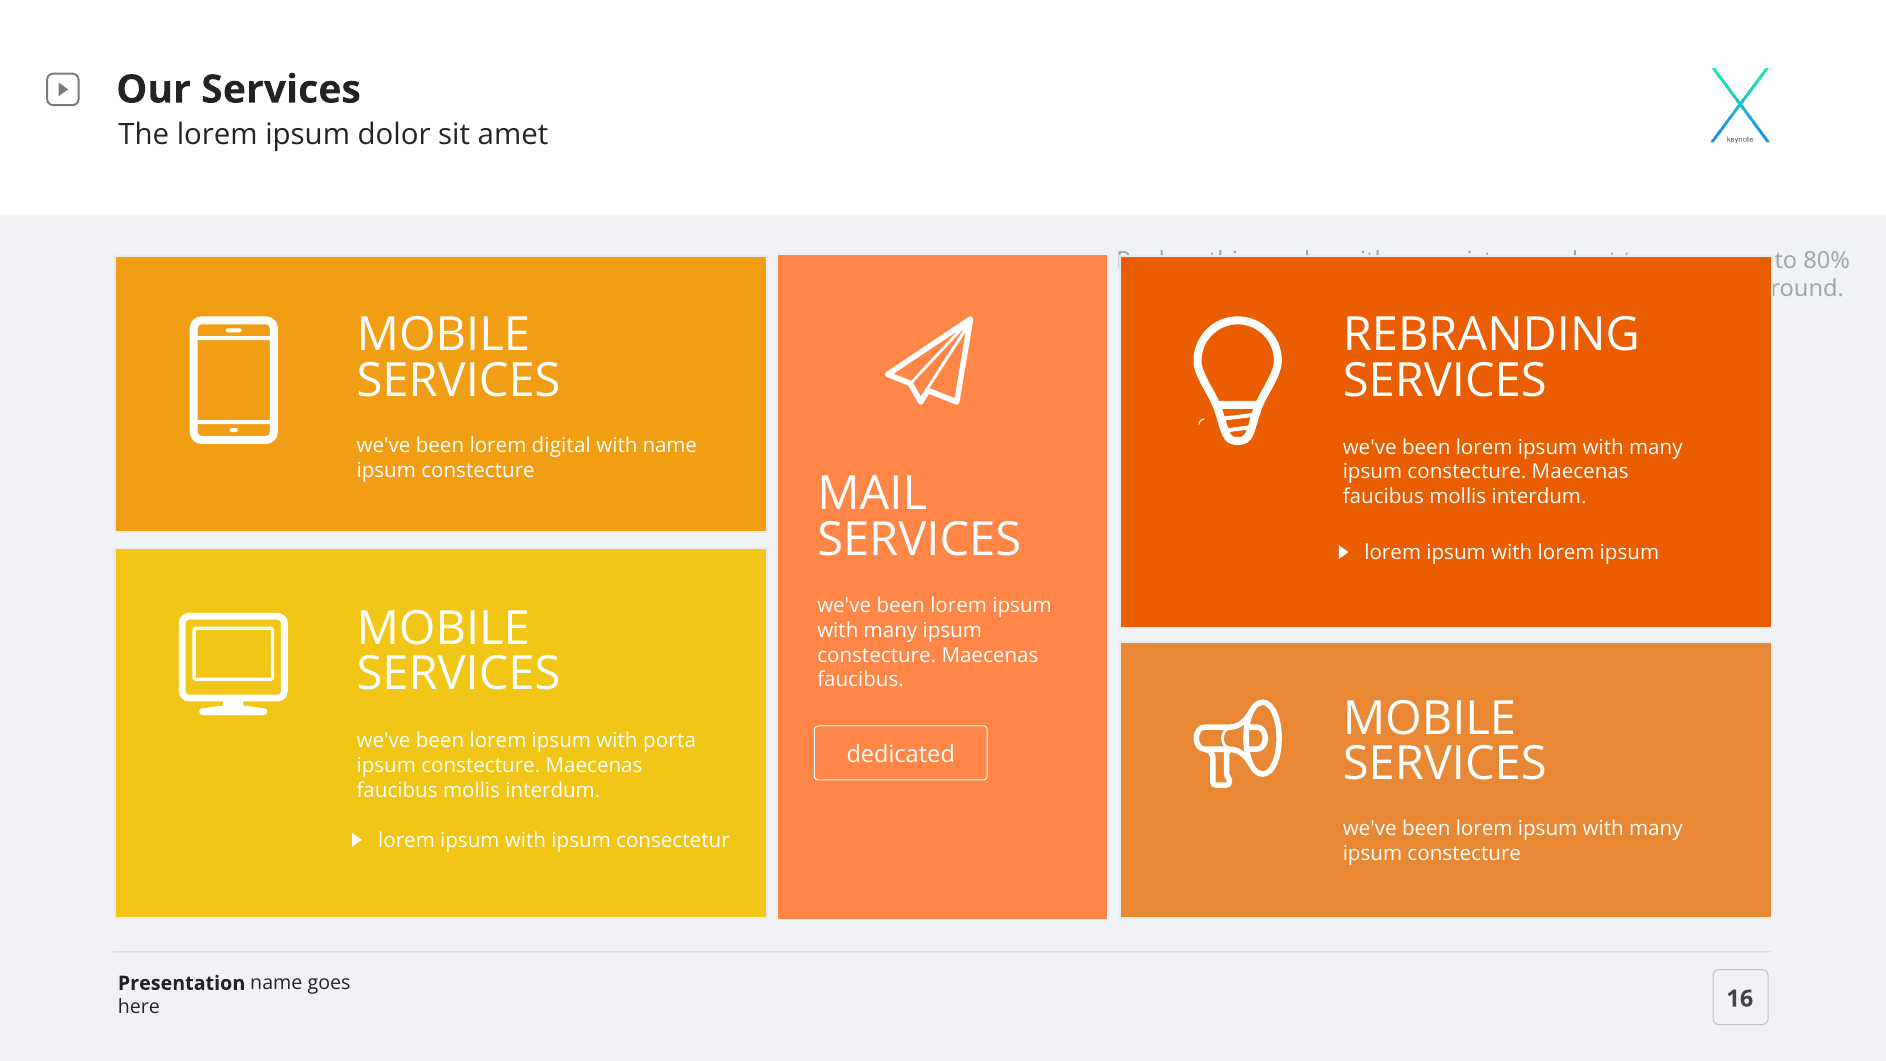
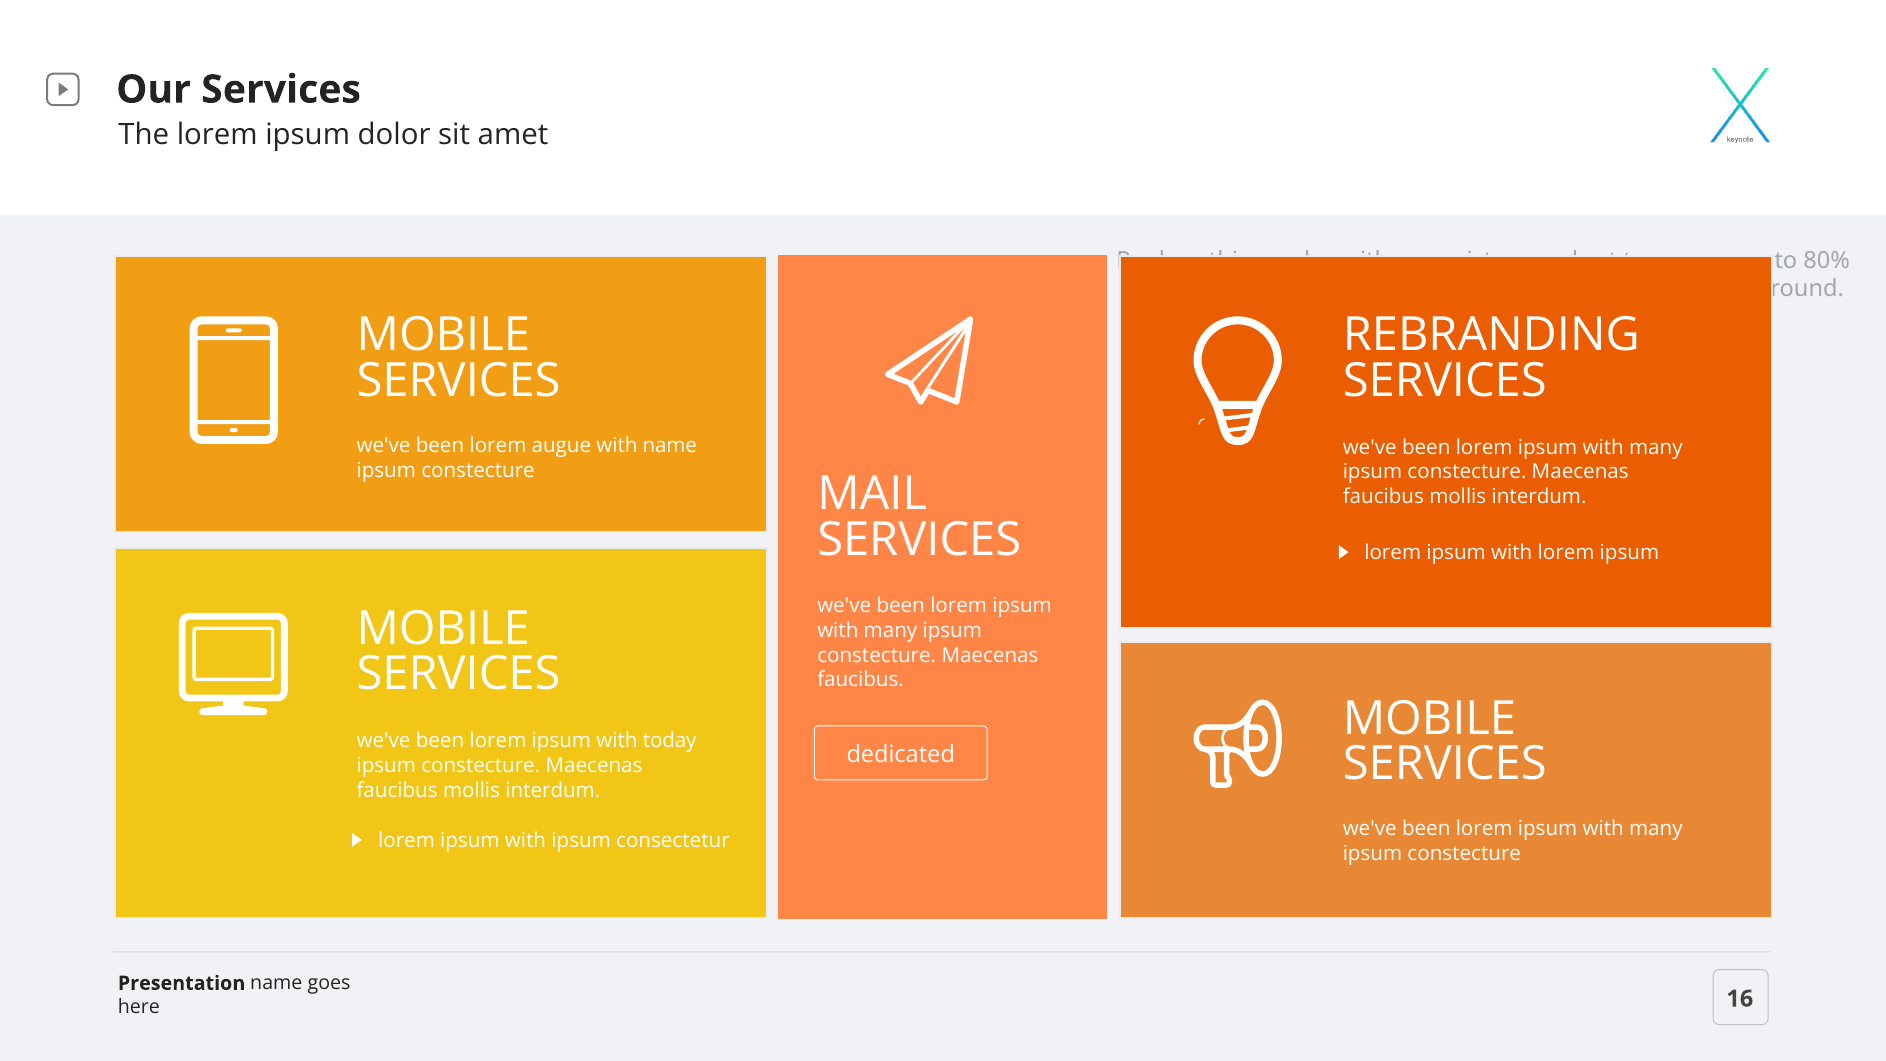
digital: digital -> augue
porta: porta -> today
